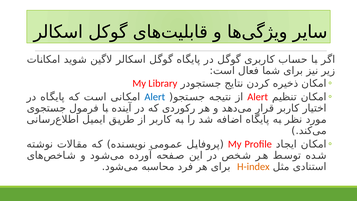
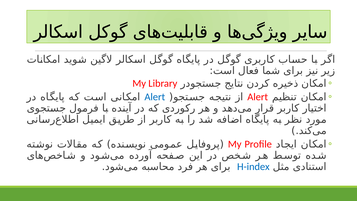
H-index colour: orange -> blue
